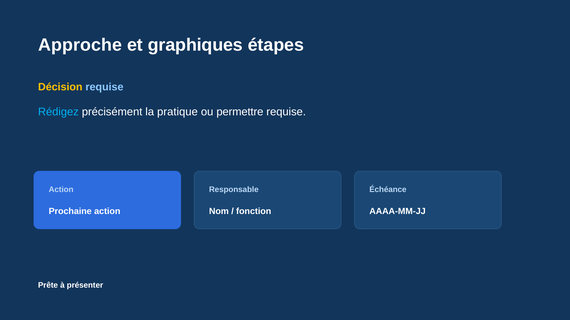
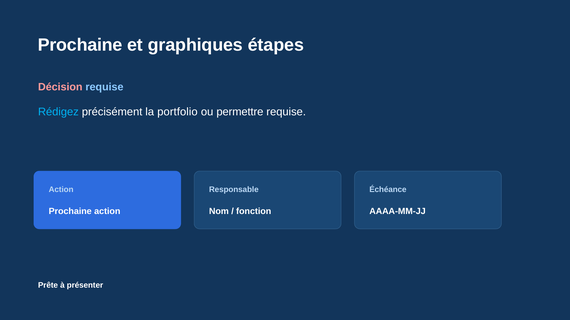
Approche at (80, 45): Approche -> Prochaine
Décision colour: yellow -> pink
pratique: pratique -> portfolio
